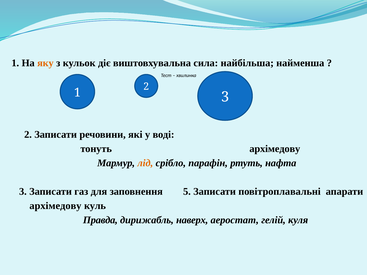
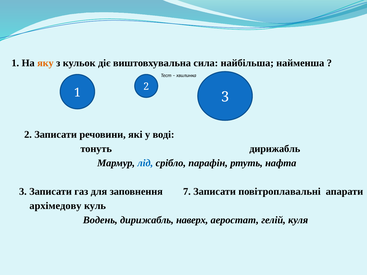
тонуть архімедову: архімедову -> дирижабль
лід colour: orange -> blue
5: 5 -> 7
Правда: Правда -> Водень
